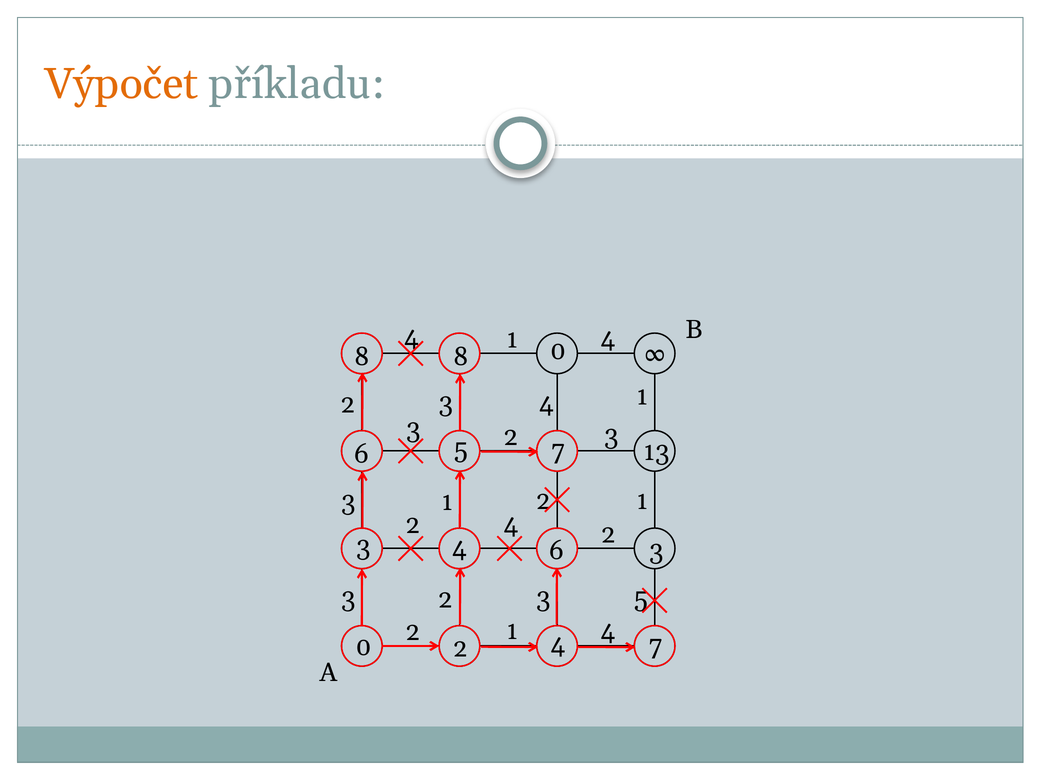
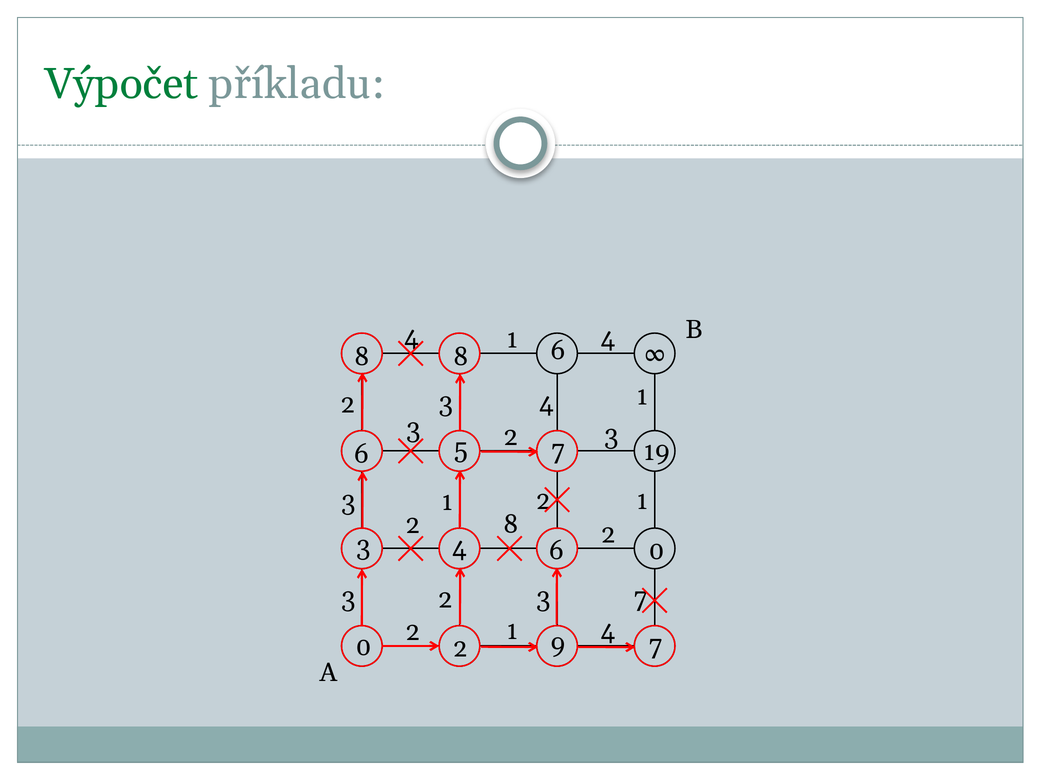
Výpočet colour: orange -> green
0 at (558, 351): 0 -> 6
13: 13 -> 19
4 at (511, 525): 4 -> 8
3 at (656, 551): 3 -> 0
3 5: 5 -> 7
4 at (558, 645): 4 -> 9
